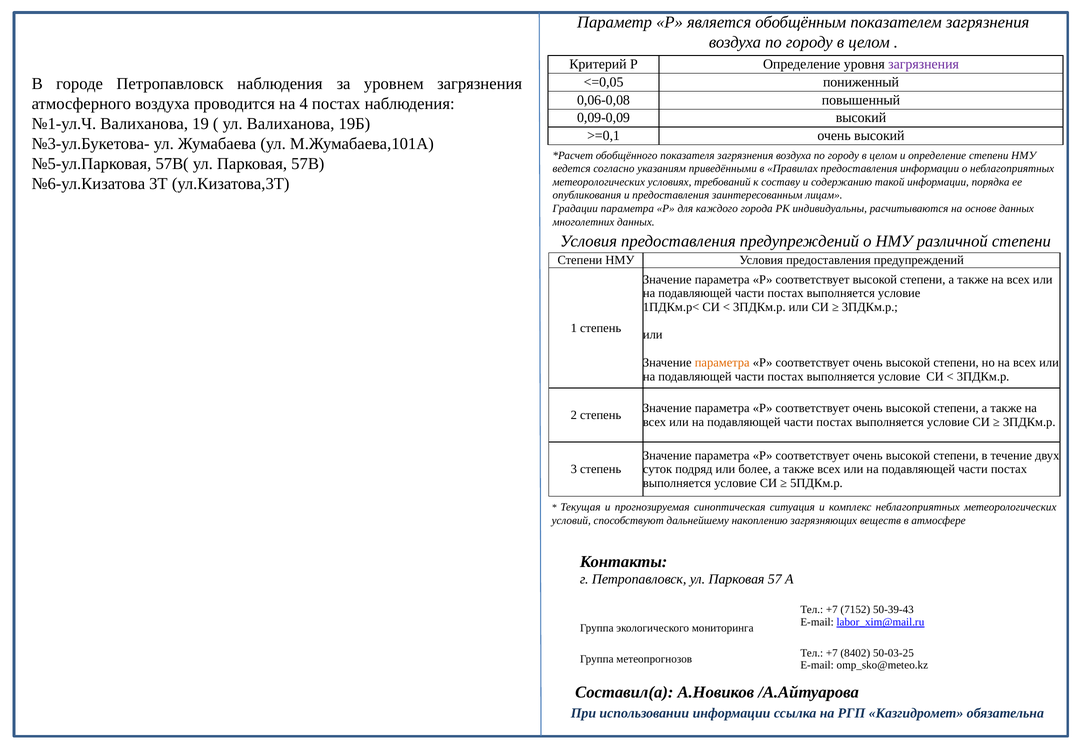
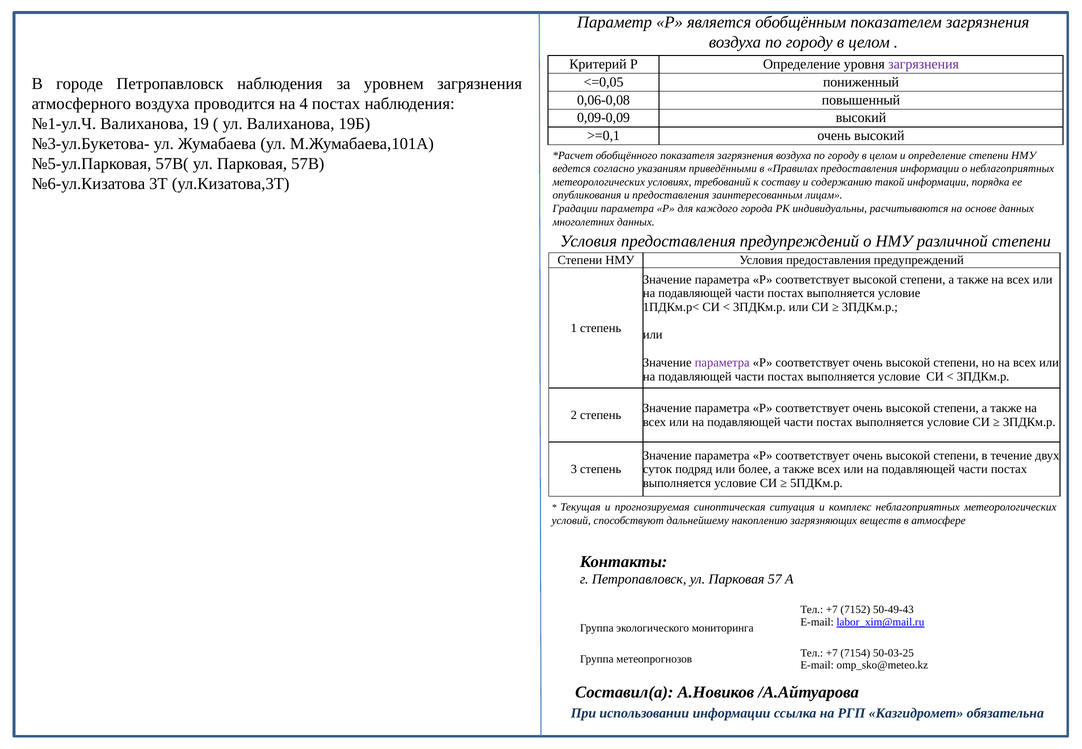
параметра at (722, 363) colour: orange -> purple
50-39-43: 50-39-43 -> 50-49-43
8402: 8402 -> 7154
